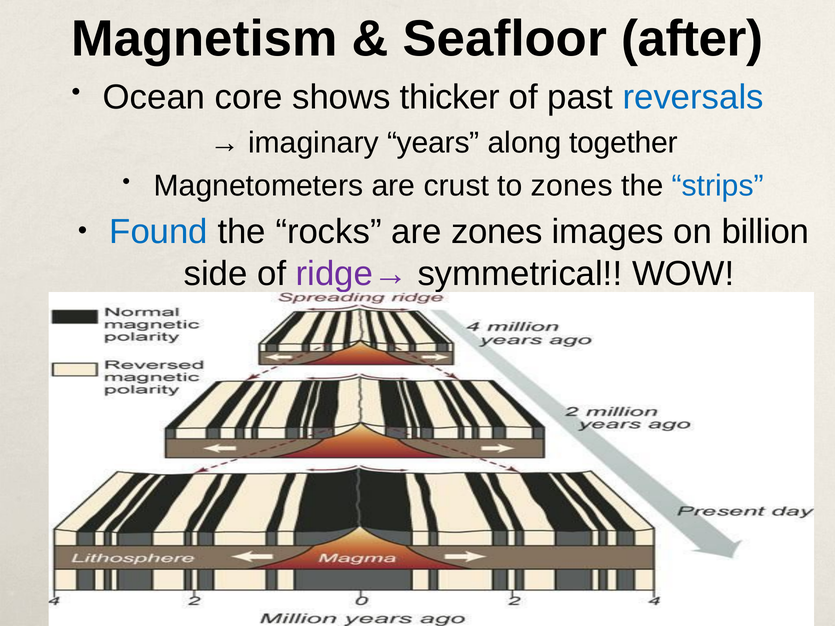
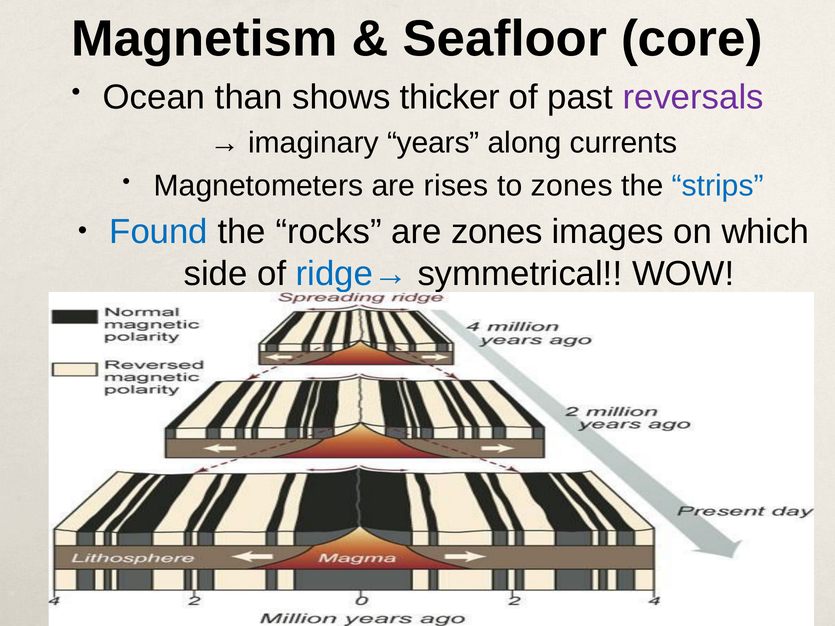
after: after -> core
core: core -> than
reversals colour: blue -> purple
together: together -> currents
crust: crust -> rises
billion: billion -> which
ridge→ colour: purple -> blue
